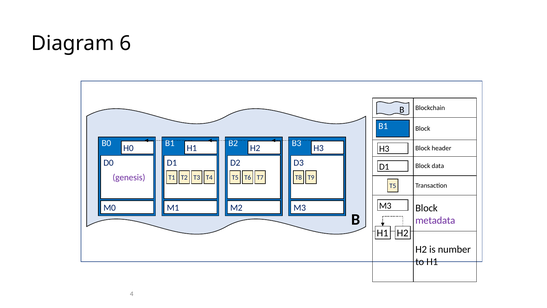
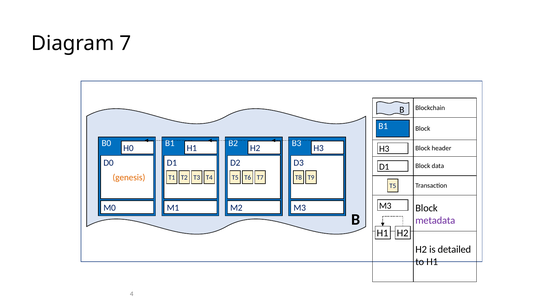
6: 6 -> 7
genesis colour: purple -> orange
number: number -> detailed
